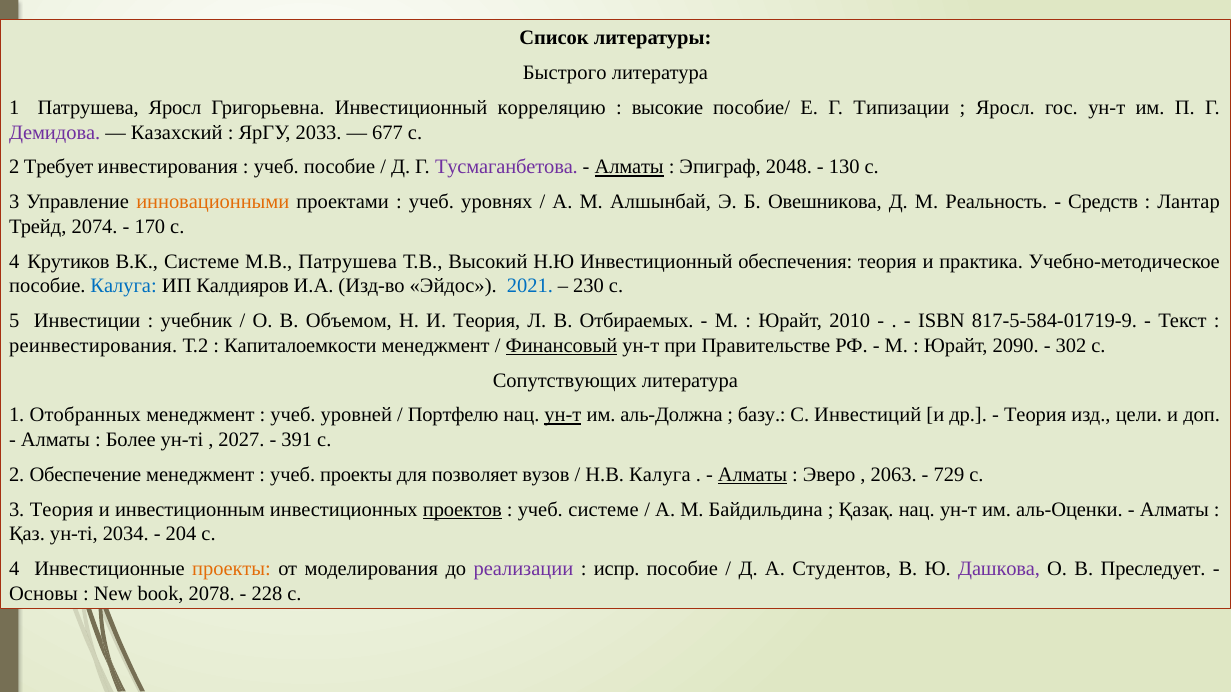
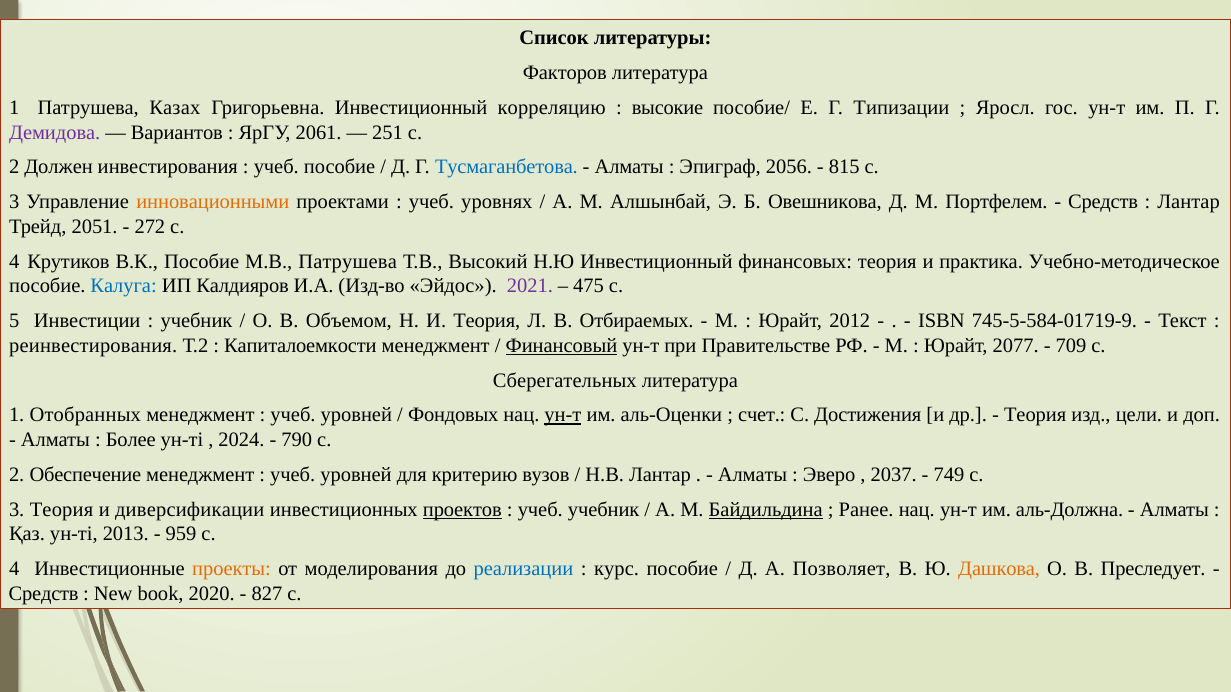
Быстрого: Быстрого -> Факторов
Патрушева Яросл: Яросл -> Казах
Казахский: Казахский -> Вариантов
2033: 2033 -> 2061
677: 677 -> 251
Требует: Требует -> Должен
Тусмаганбетова colour: purple -> blue
Алматы at (629, 167) underline: present -> none
2048: 2048 -> 2056
130: 130 -> 815
Реальность: Реальность -> Портфелем
2074: 2074 -> 2051
170: 170 -> 272
В.К Системе: Системе -> Пособие
обеспечения: обеспечения -> финансовых
2021 colour: blue -> purple
230: 230 -> 475
2010: 2010 -> 2012
817-5-584-01719-9: 817-5-584-01719-9 -> 745-5-584-01719-9
2090: 2090 -> 2077
302: 302 -> 709
Сопутствующих: Сопутствующих -> Сберегательных
Портфелю: Портфелю -> Фондовых
аль-Должна: аль-Должна -> аль-Оценки
базу: базу -> счет
Инвестиций: Инвестиций -> Достижения
2027: 2027 -> 2024
391: 391 -> 790
проекты at (356, 475): проекты -> уровней
позволяет: позволяет -> критерию
Н.В Калуга: Калуга -> Лантар
Алматы at (753, 475) underline: present -> none
2063: 2063 -> 2037
729: 729 -> 749
инвестиционным: инвестиционным -> диверсификации
учеб системе: системе -> учебник
Байдильдина underline: none -> present
Қазақ: Қазақ -> Ранее
аль-Оценки: аль-Оценки -> аль-Должна
2034: 2034 -> 2013
204: 204 -> 959
реализации colour: purple -> blue
испр: испр -> курс
Студентов: Студентов -> Позволяет
Дашкова colour: purple -> orange
Основы at (44, 594): Основы -> Средств
2078: 2078 -> 2020
228: 228 -> 827
